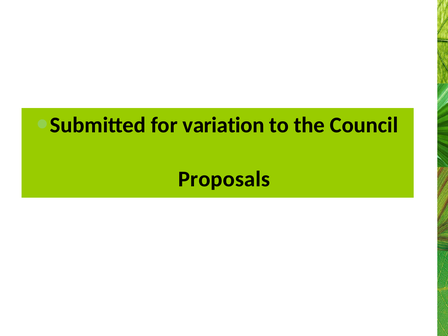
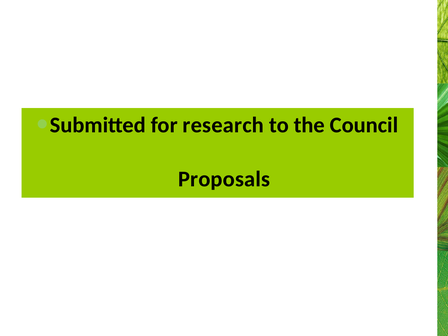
variation: variation -> research
